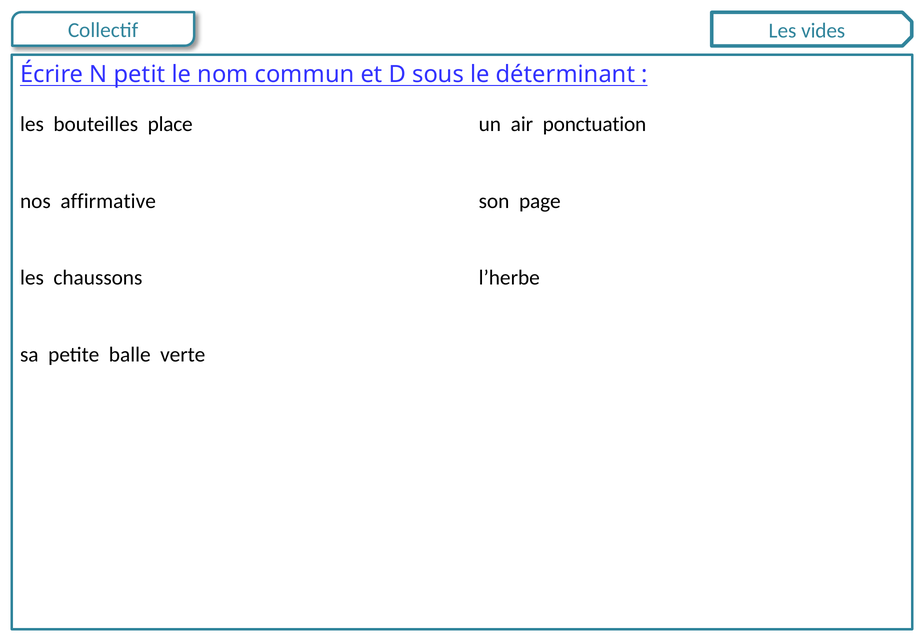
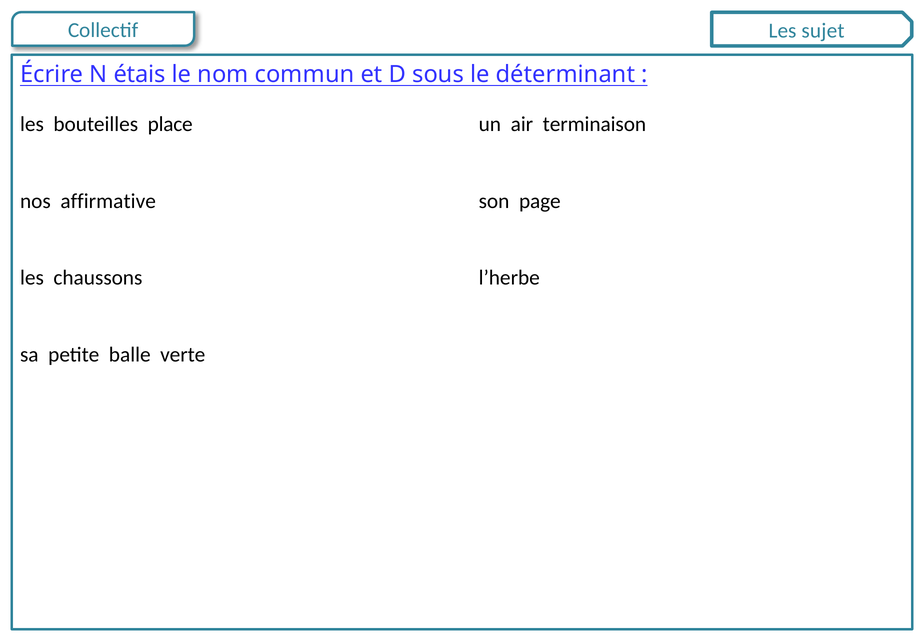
vides: vides -> sujet
petit: petit -> étais
ponctuation: ponctuation -> terminaison
